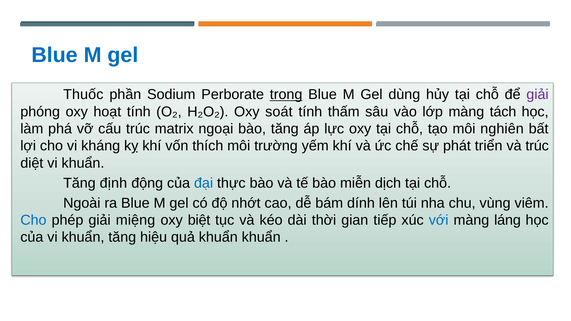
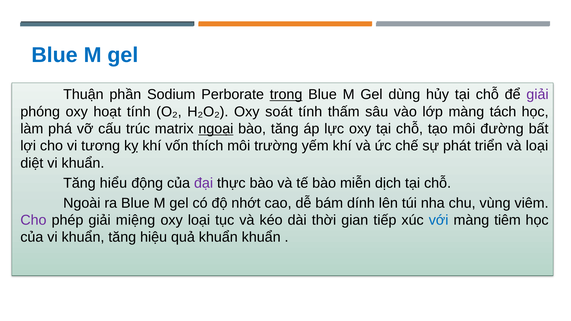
Thuốc: Thuốc -> Thuận
ngoại underline: none -> present
nghiên: nghiên -> đường
kháng: kháng -> tương
và trúc: trúc -> loại
định: định -> hiểu
đại colour: blue -> purple
Cho at (33, 220) colour: blue -> purple
oxy biệt: biệt -> loại
láng: láng -> tiêm
